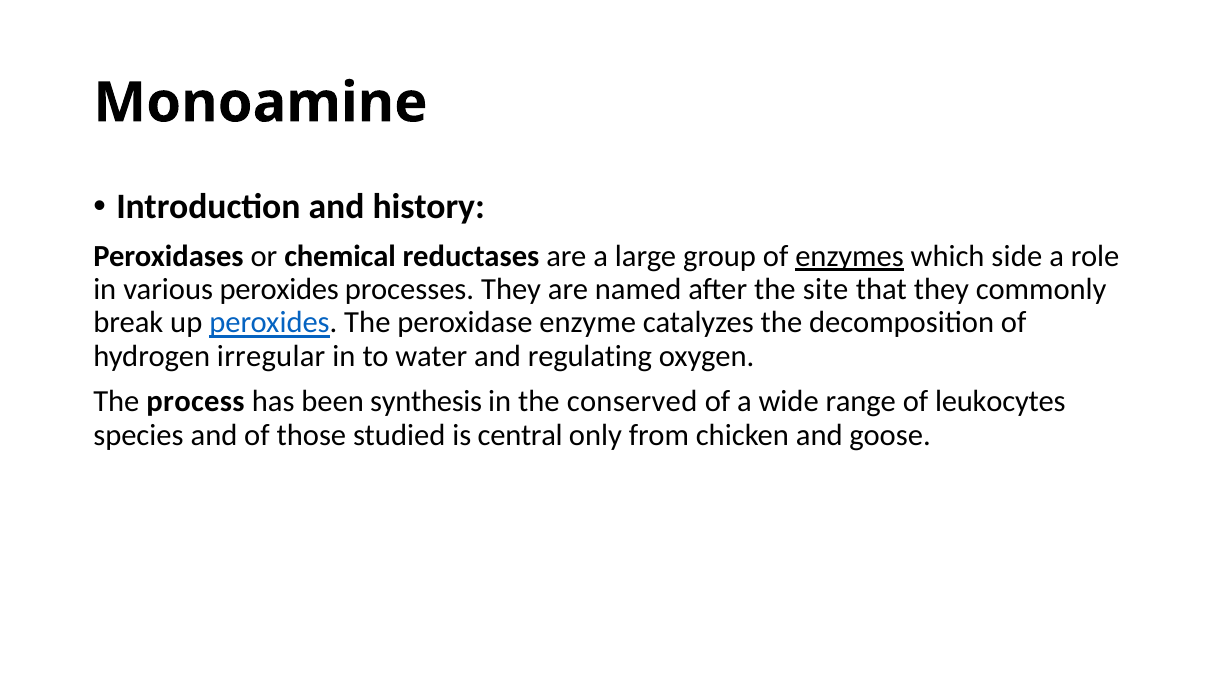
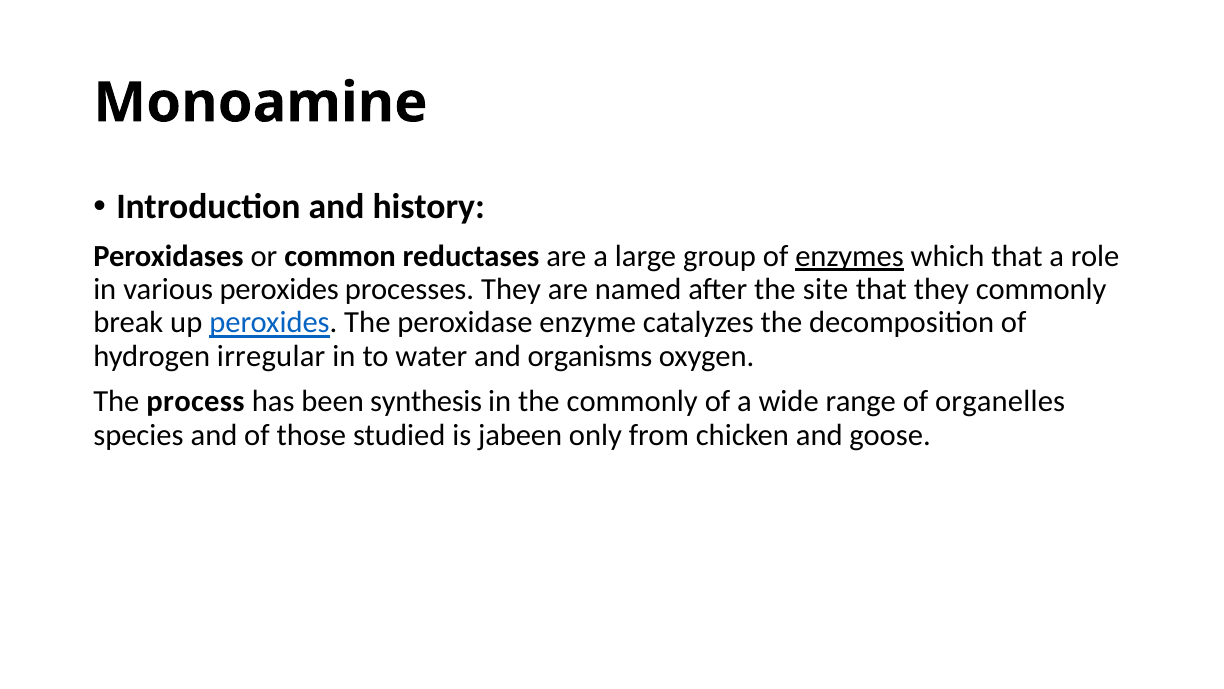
chemical: chemical -> common
which side: side -> that
regulating: regulating -> organisms
the conserved: conserved -> commonly
leukocytes: leukocytes -> organelles
central: central -> jabeen
